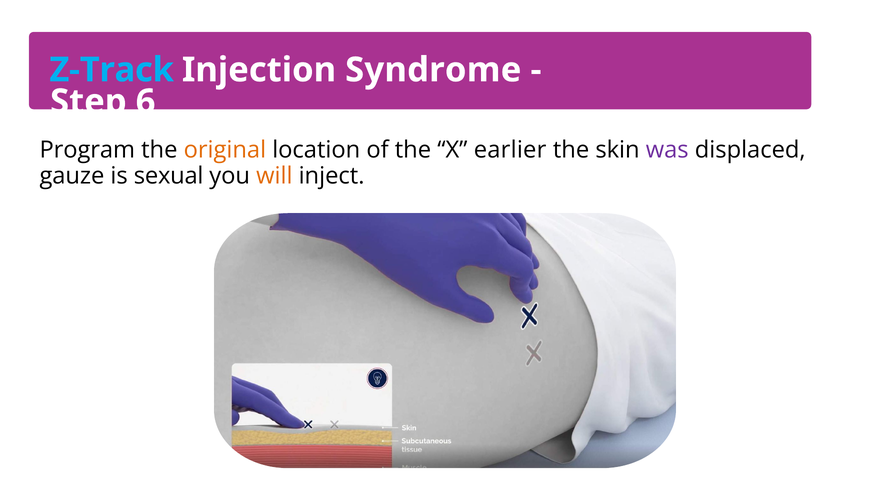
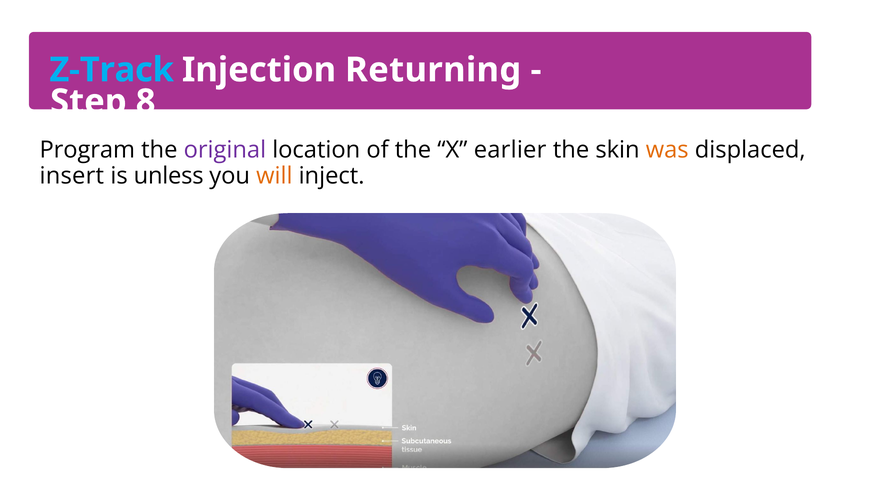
Syndrome: Syndrome -> Returning
6: 6 -> 8
original colour: orange -> purple
was colour: purple -> orange
gauze: gauze -> insert
sexual: sexual -> unless
